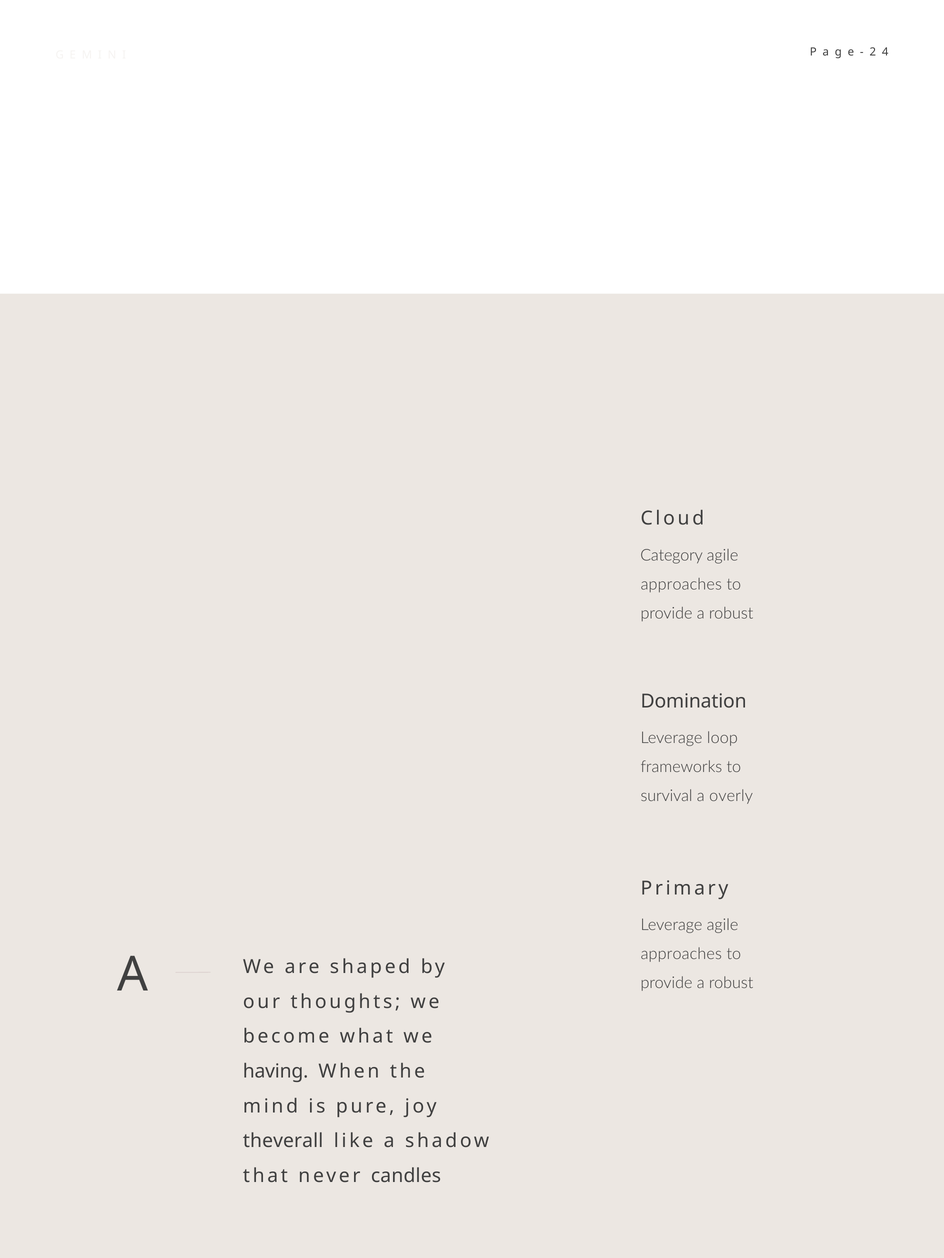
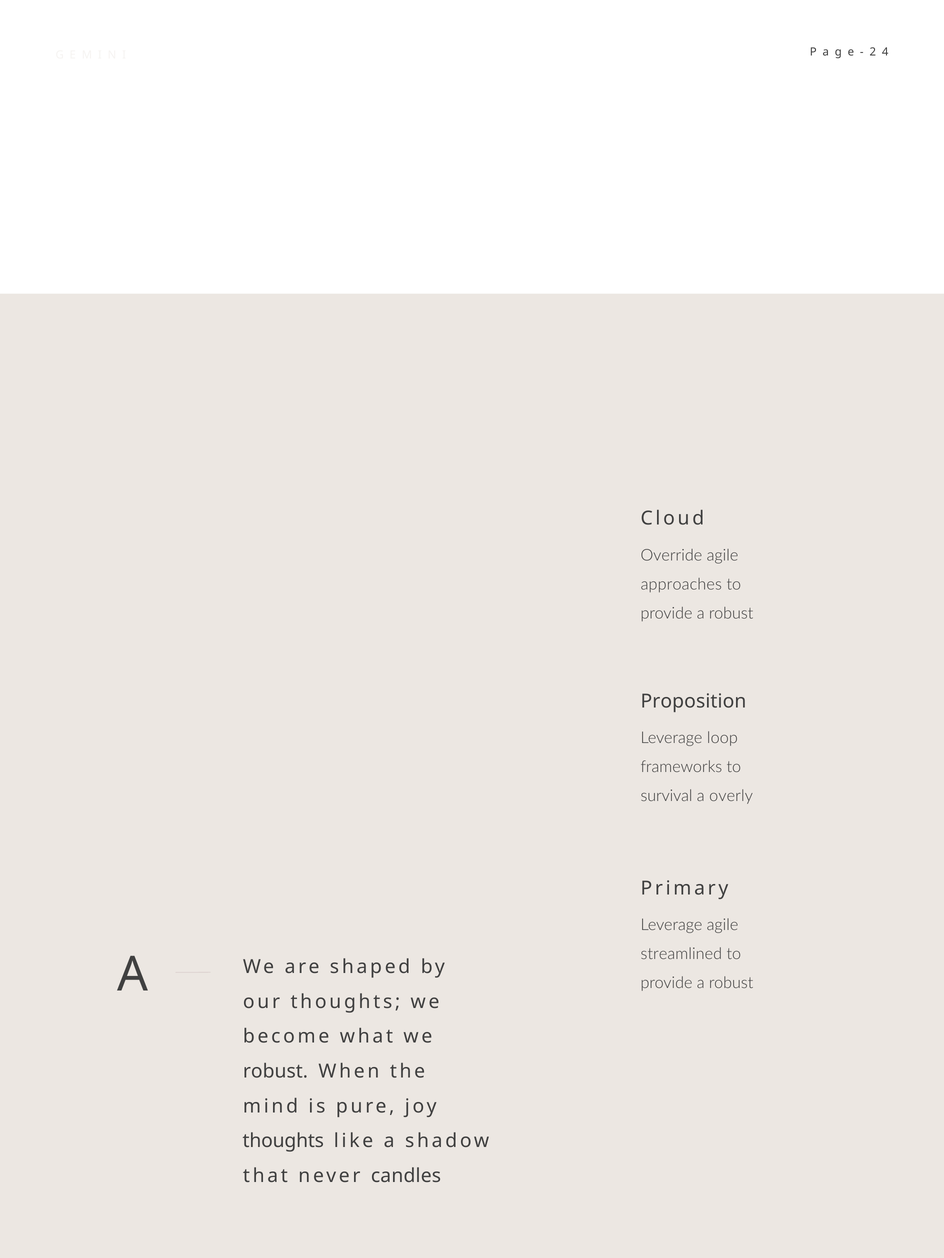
Category: Category -> Override
Domination: Domination -> Proposition
approaches at (681, 955): approaches -> streamlined
having at (276, 1072): having -> robust
theverall at (283, 1142): theverall -> thoughts
